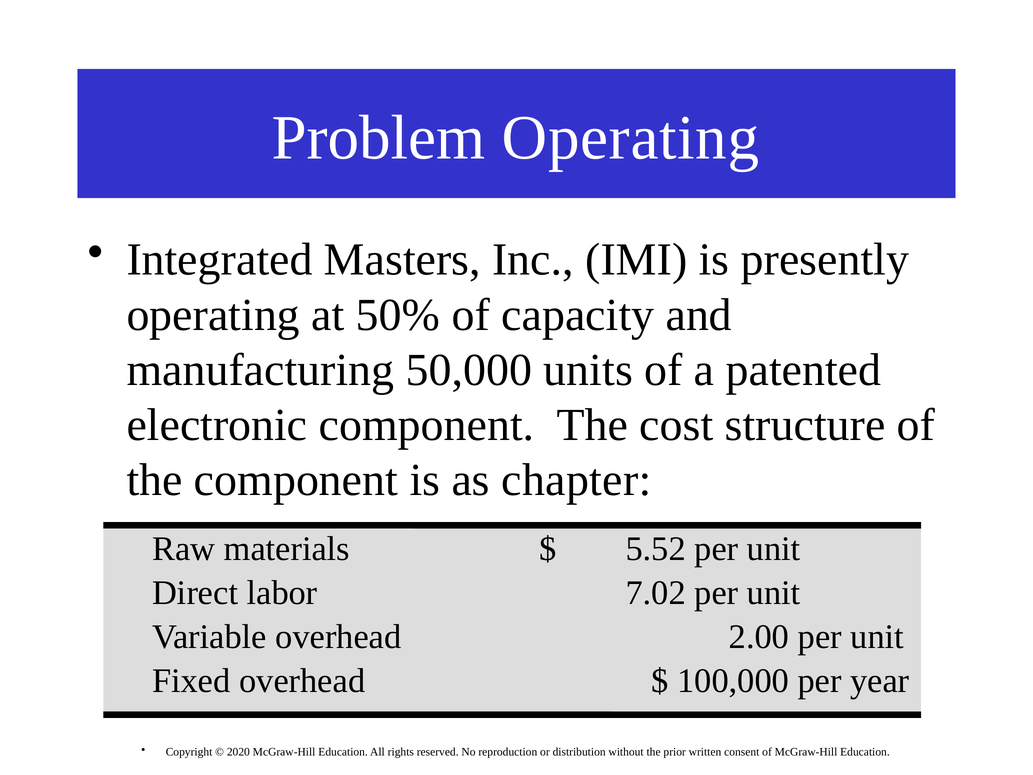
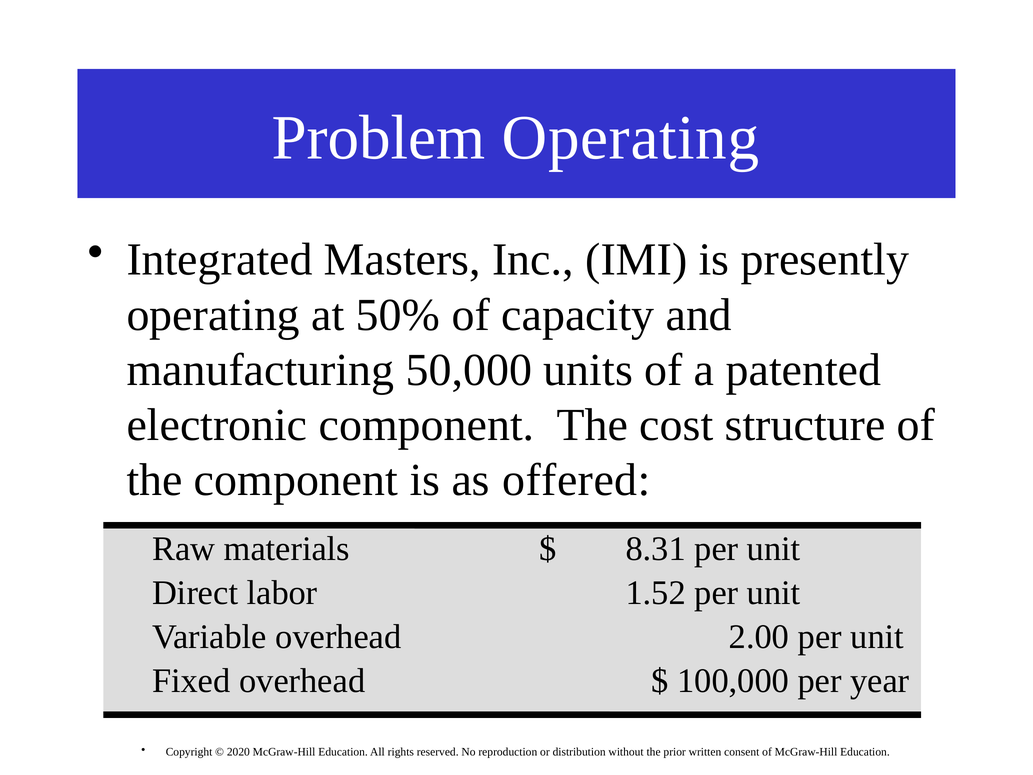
chapter: chapter -> offered
5.52: 5.52 -> 8.31
7.02: 7.02 -> 1.52
